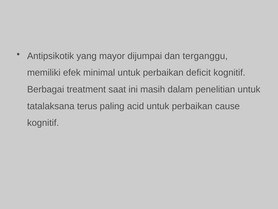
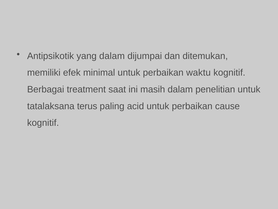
yang mayor: mayor -> dalam
terganggu: terganggu -> ditemukan
deficit: deficit -> waktu
